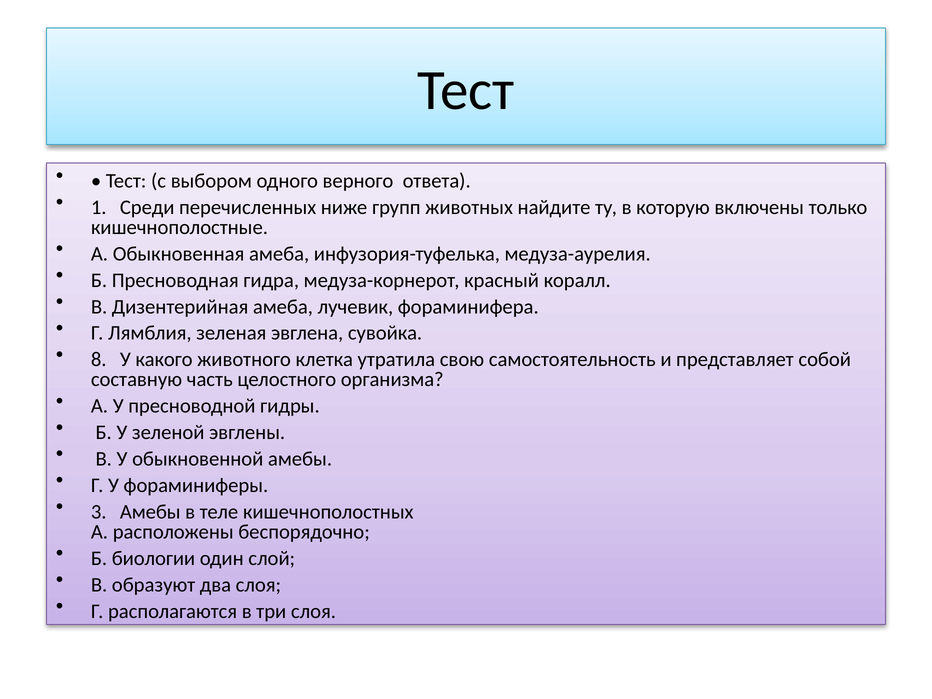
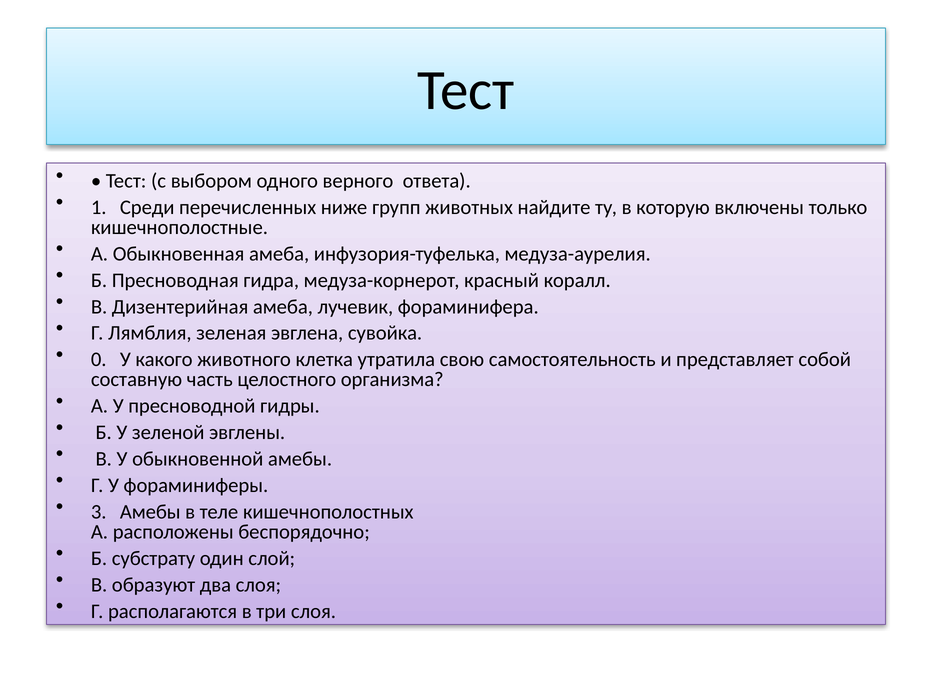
8: 8 -> 0
биологии: биологии -> субстрату
